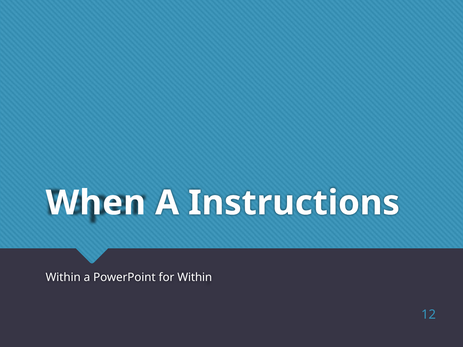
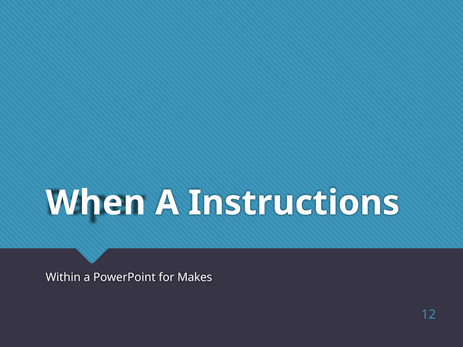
for Within: Within -> Makes
